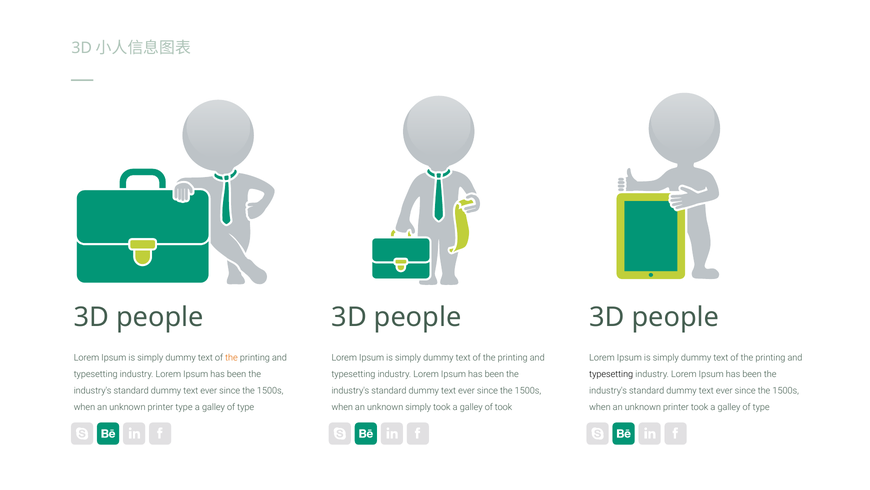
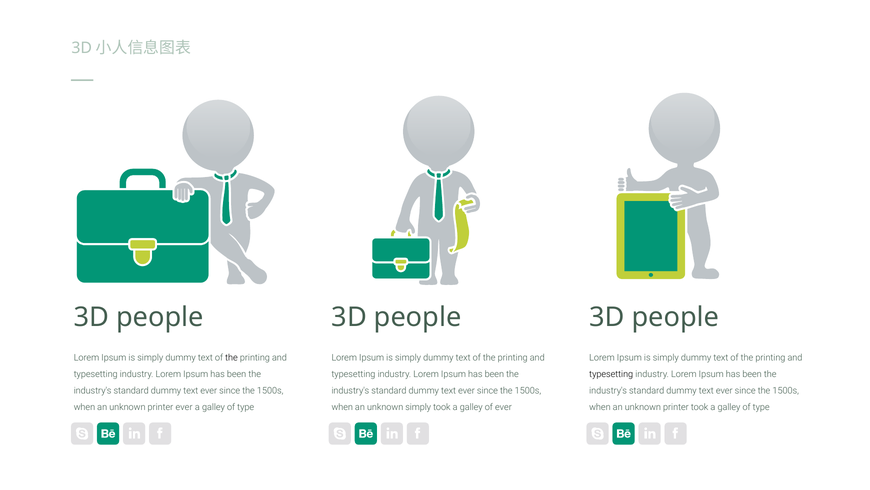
the at (232, 357) colour: orange -> black
printer type: type -> ever
of took: took -> ever
